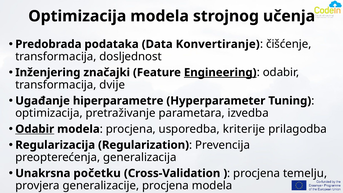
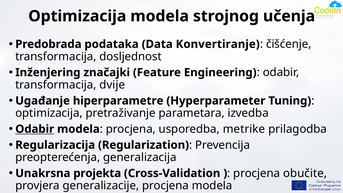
Engineering underline: present -> none
kriterije: kriterije -> metrike
početku: početku -> projekta
temelju: temelju -> obučite
